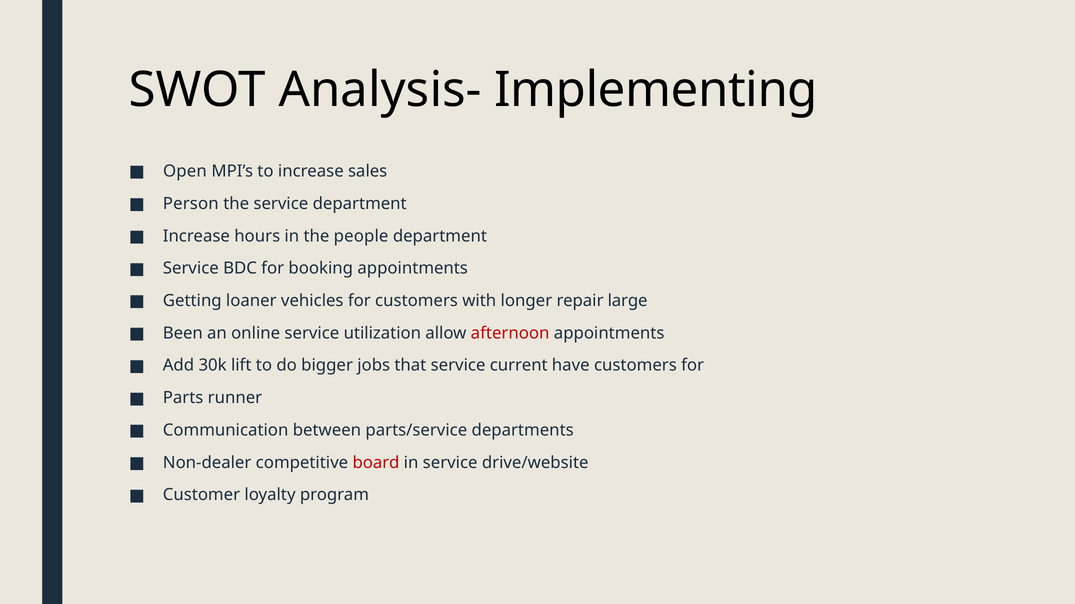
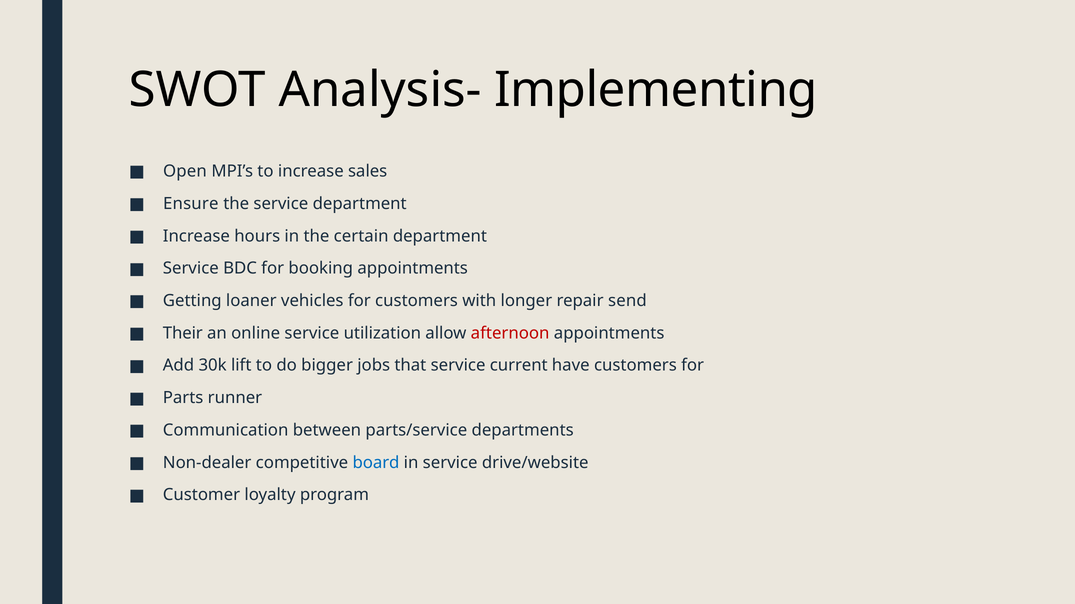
Person: Person -> Ensure
people: people -> certain
large: large -> send
Been: Been -> Their
board colour: red -> blue
